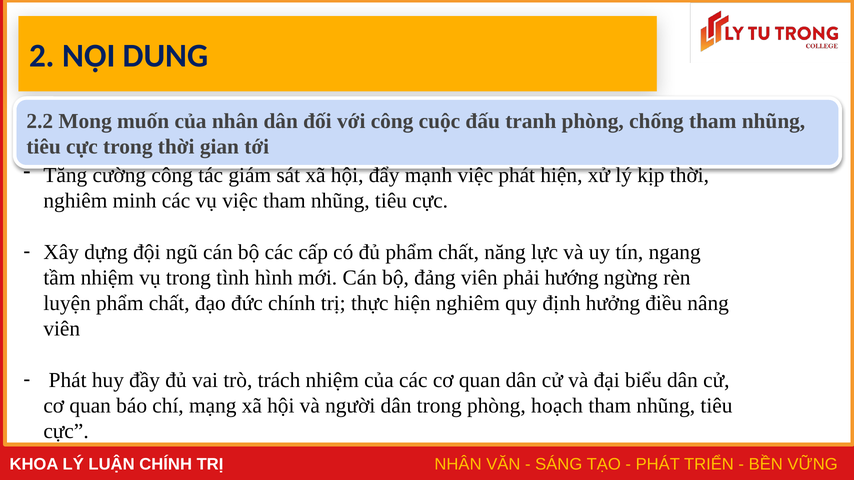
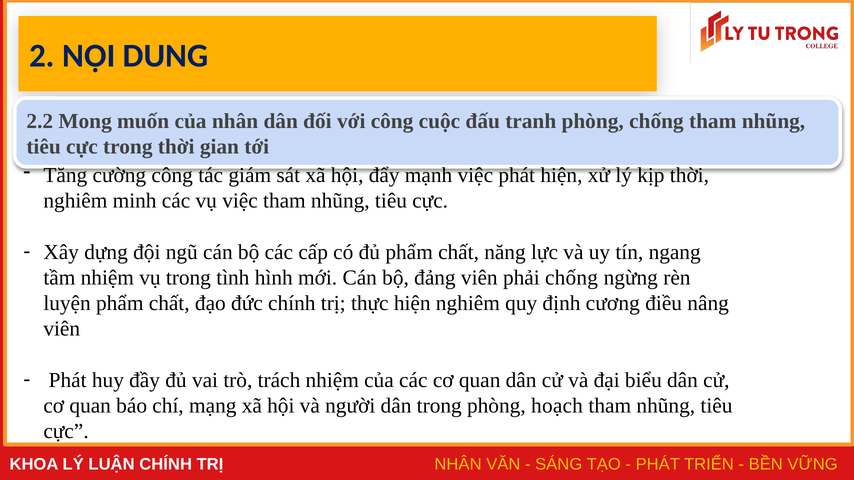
phải hướng: hướng -> chống
hưởng: hưởng -> cương
